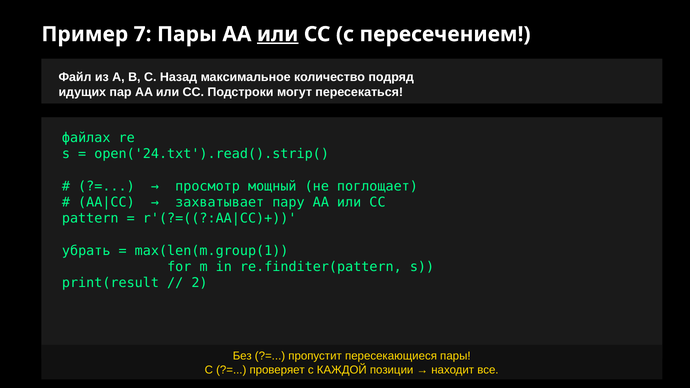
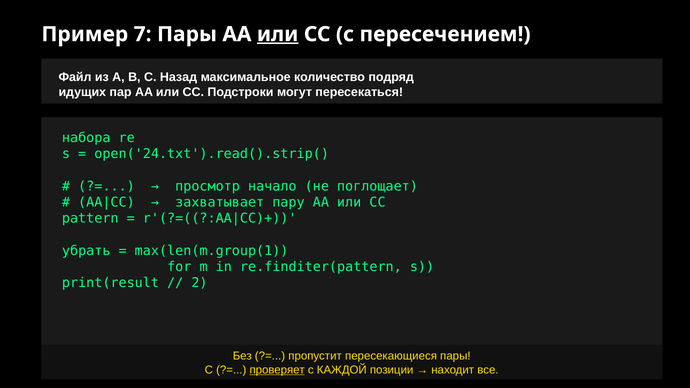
файлах: файлах -> набора
мощный: мощный -> начало
проверяет underline: none -> present
